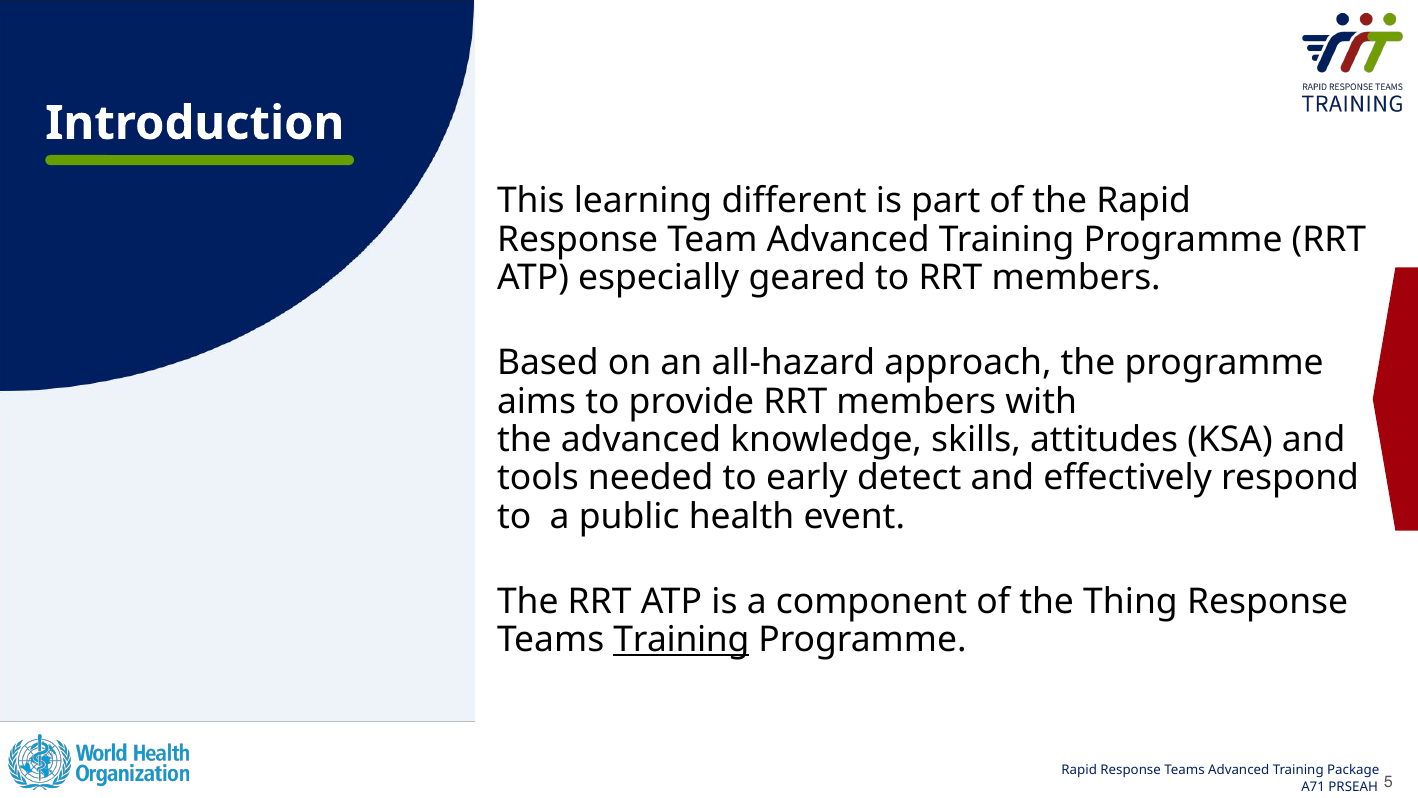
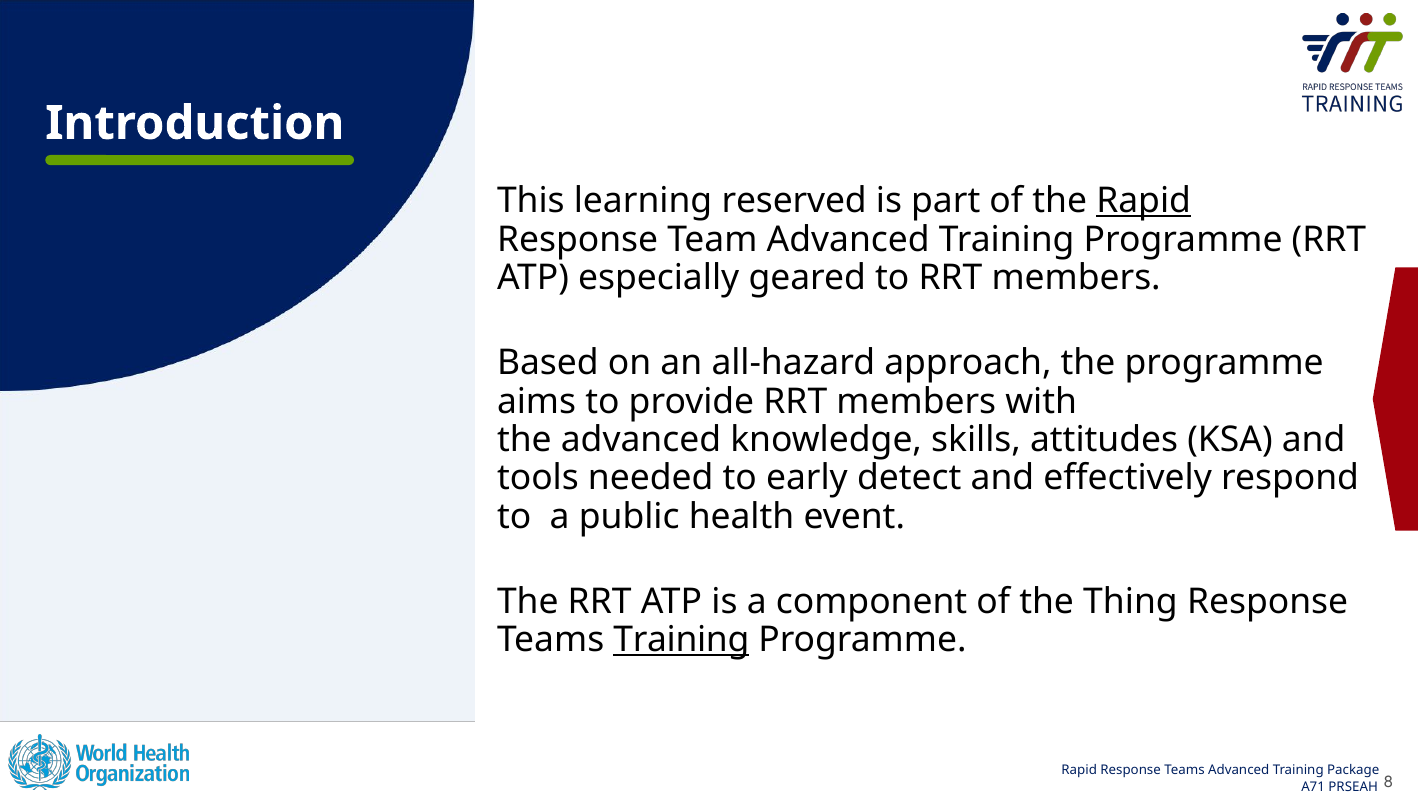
different: different -> reserved
Rapid at (1144, 201) underline: none -> present
5: 5 -> 8
